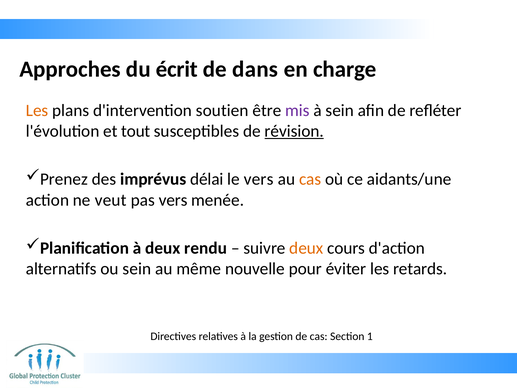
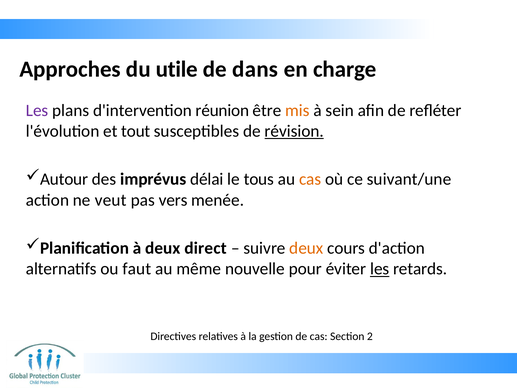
écrit: écrit -> utile
Les at (37, 110) colour: orange -> purple
soutien: soutien -> réunion
mis colour: purple -> orange
Prenez: Prenez -> Autour
le vers: vers -> tous
aidants/une: aidants/une -> suivant/une
rendu: rendu -> direct
ou sein: sein -> faut
les at (380, 269) underline: none -> present
1: 1 -> 2
